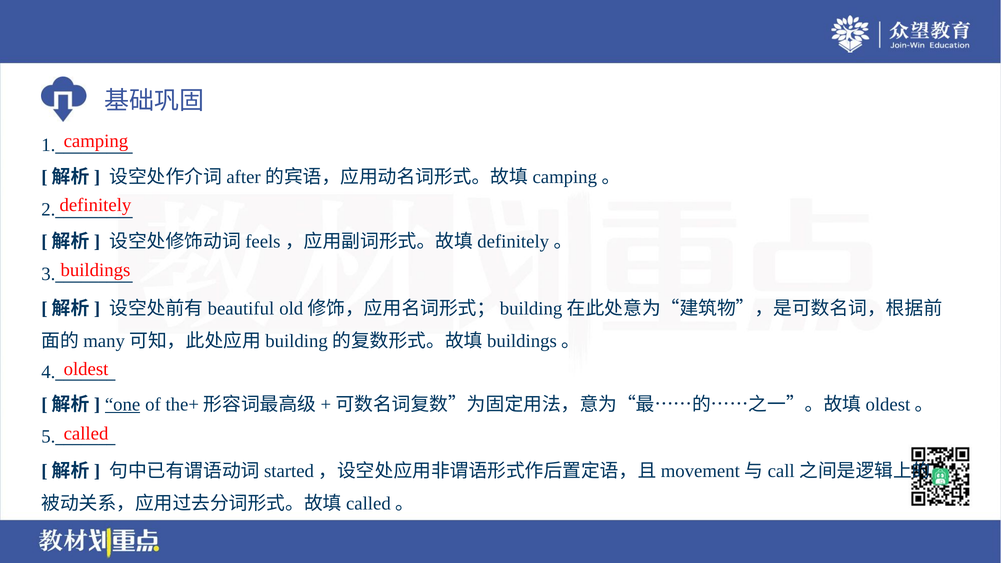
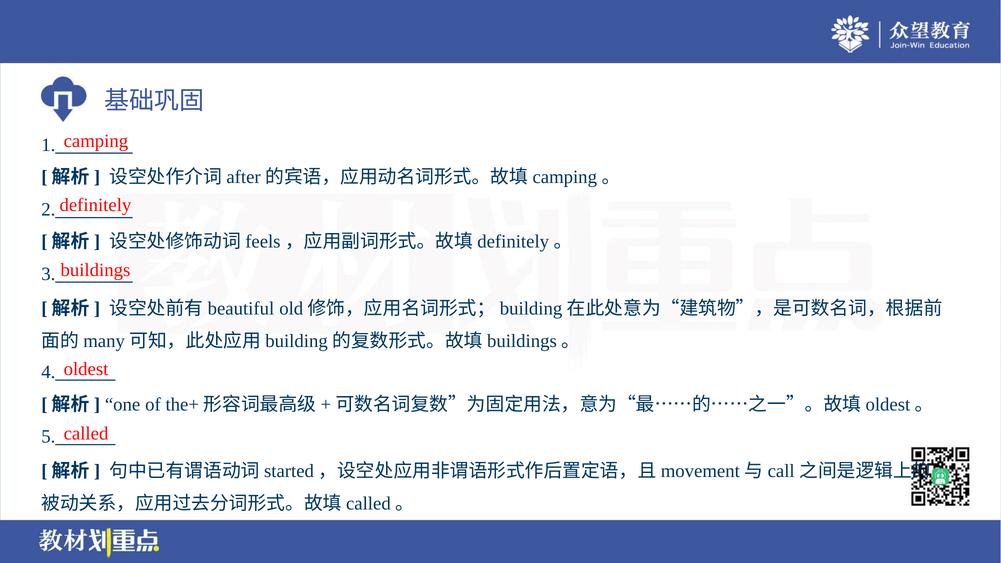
one underline: present -> none
